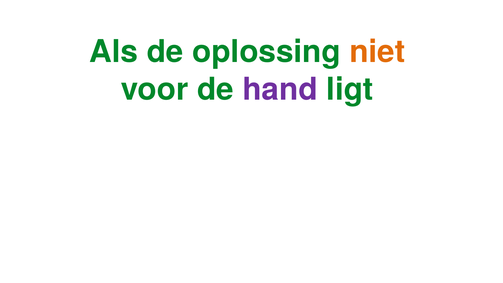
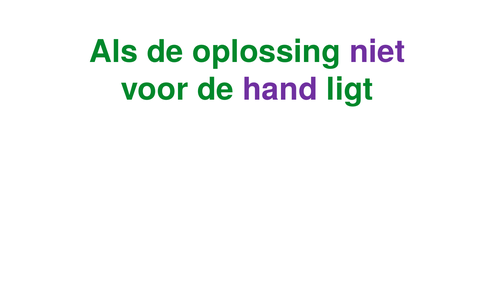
niet colour: orange -> purple
